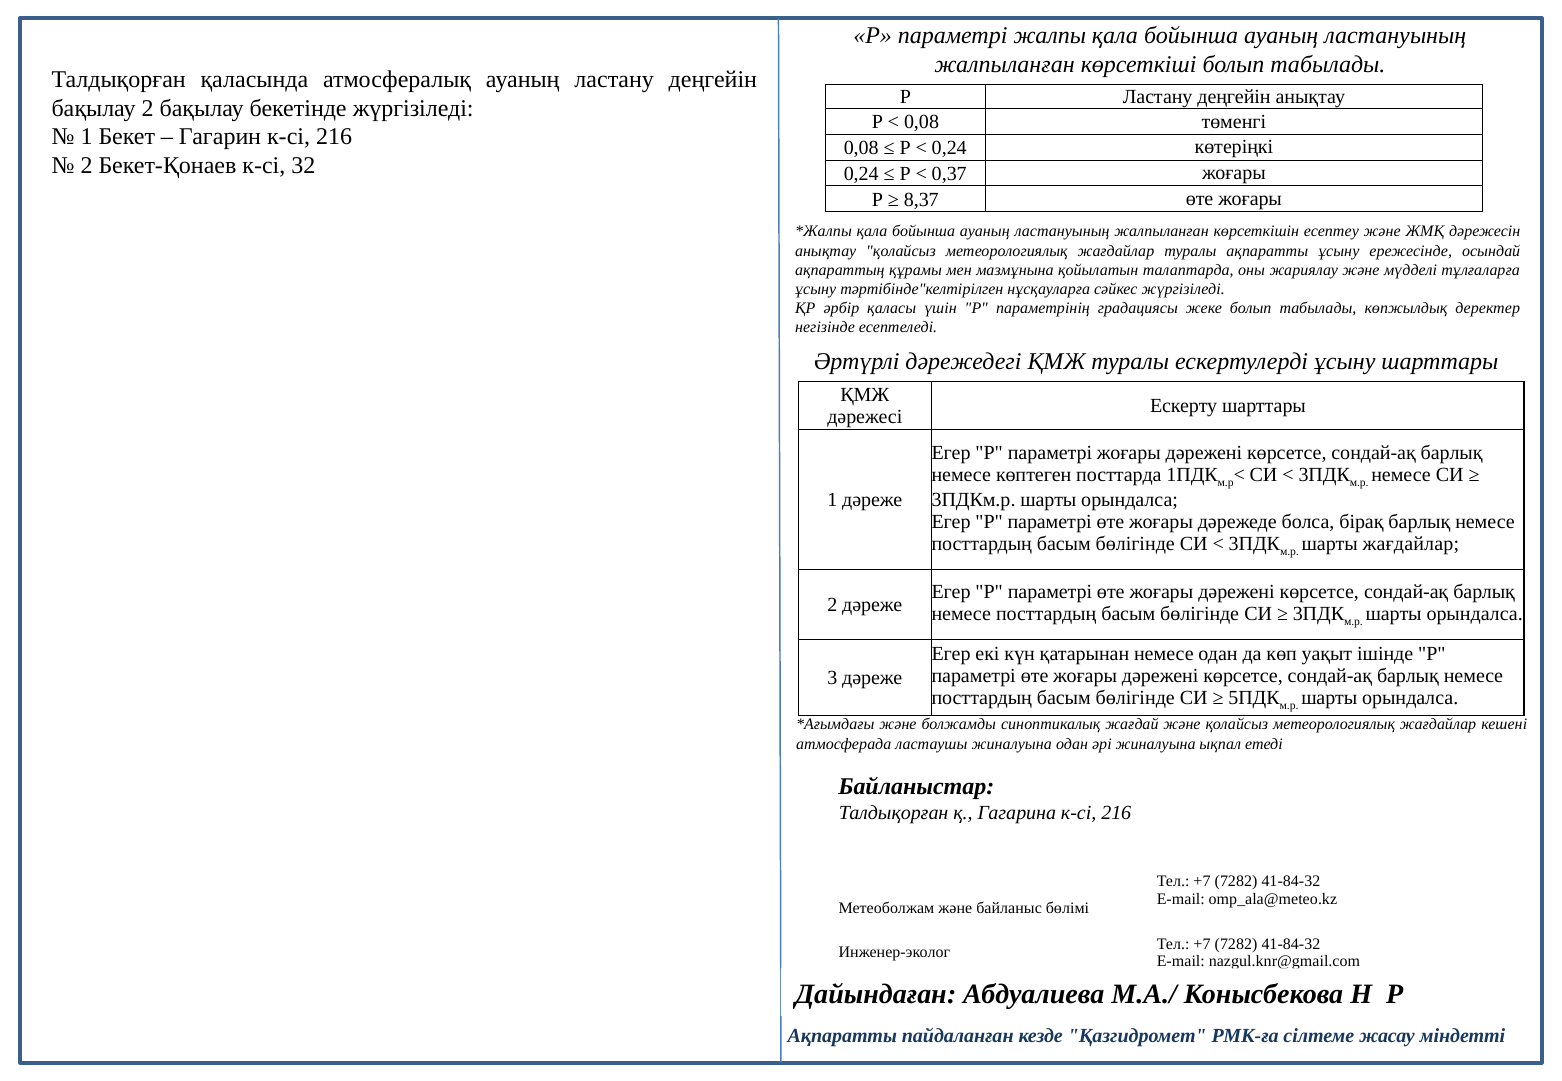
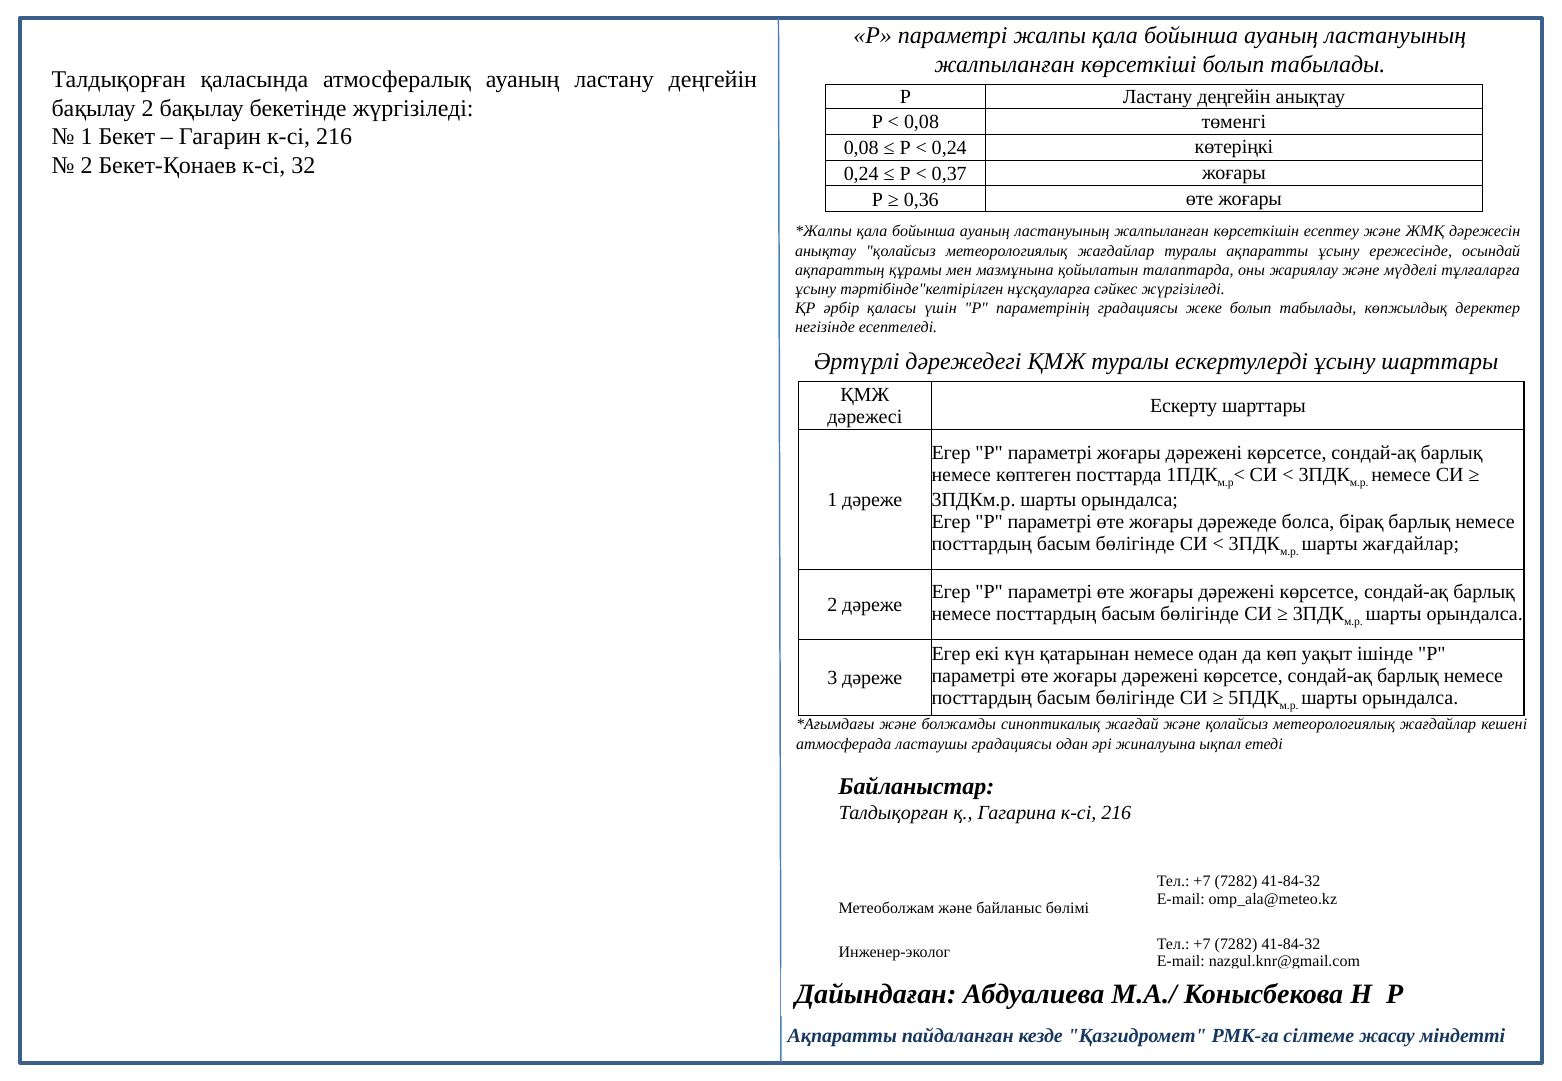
8,37: 8,37 -> 0,36
ластаушы жиналуына: жиналуына -> градациясы
